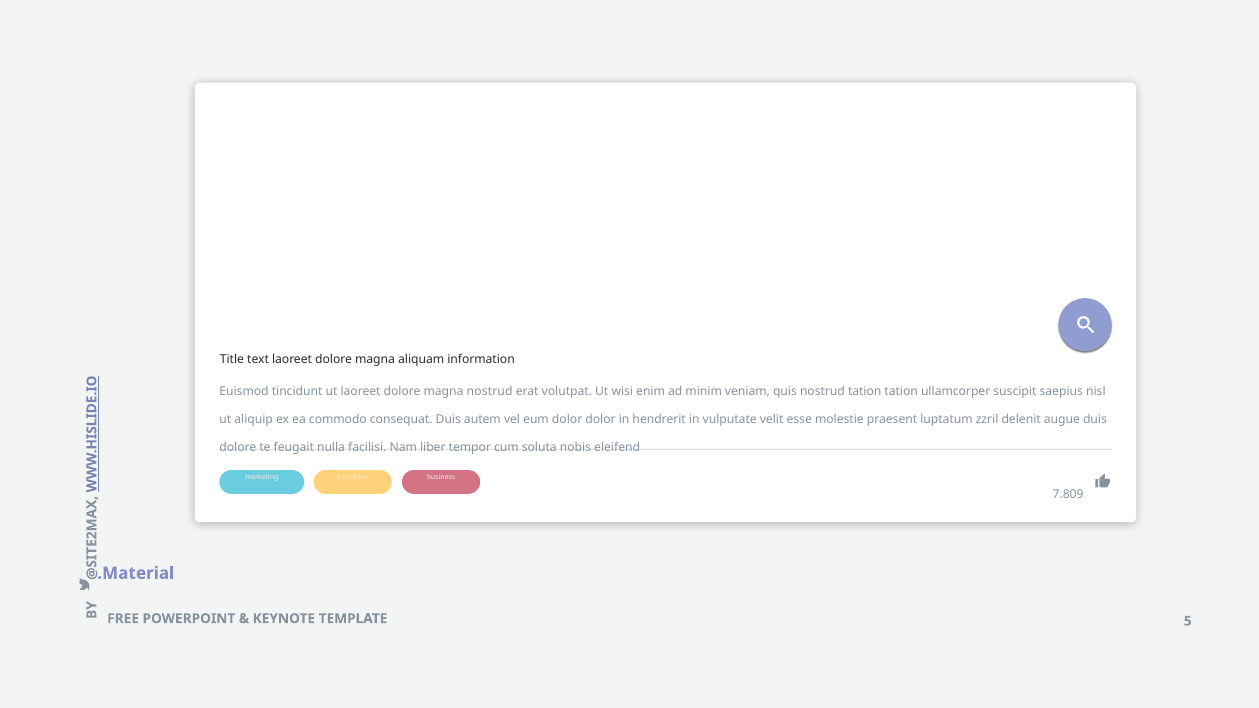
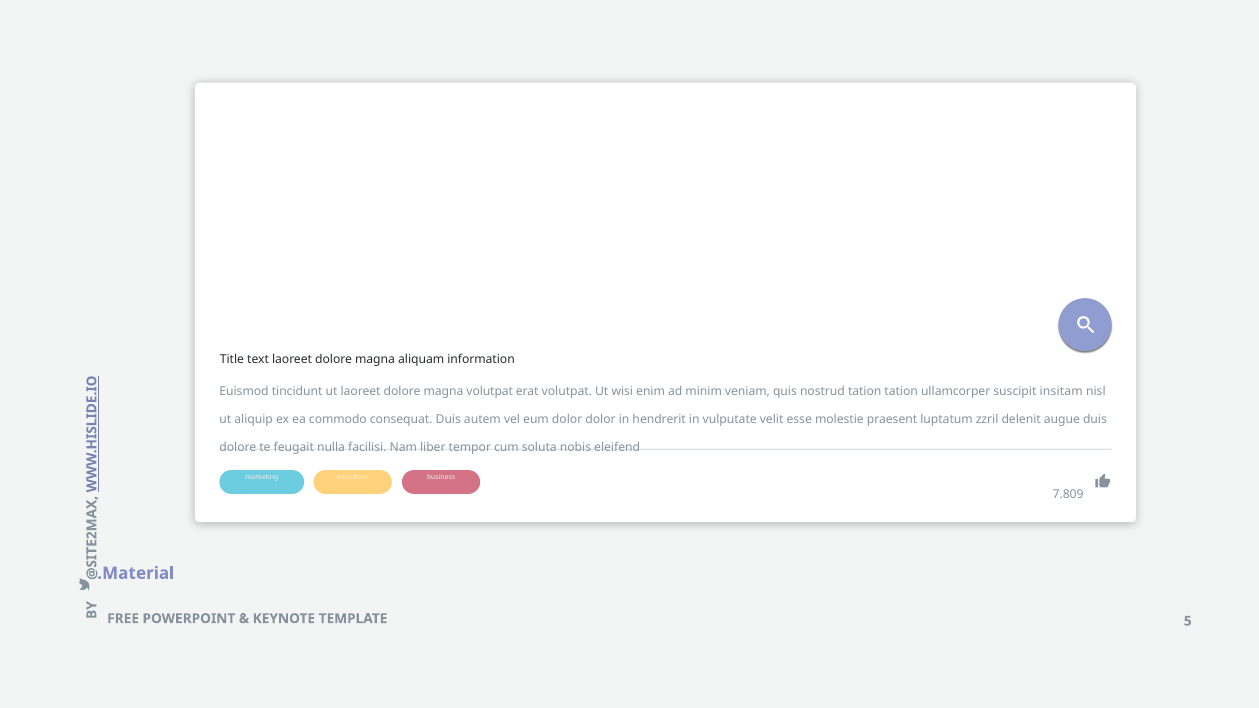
magna nostrud: nostrud -> volutpat
saepius: saepius -> insitam
